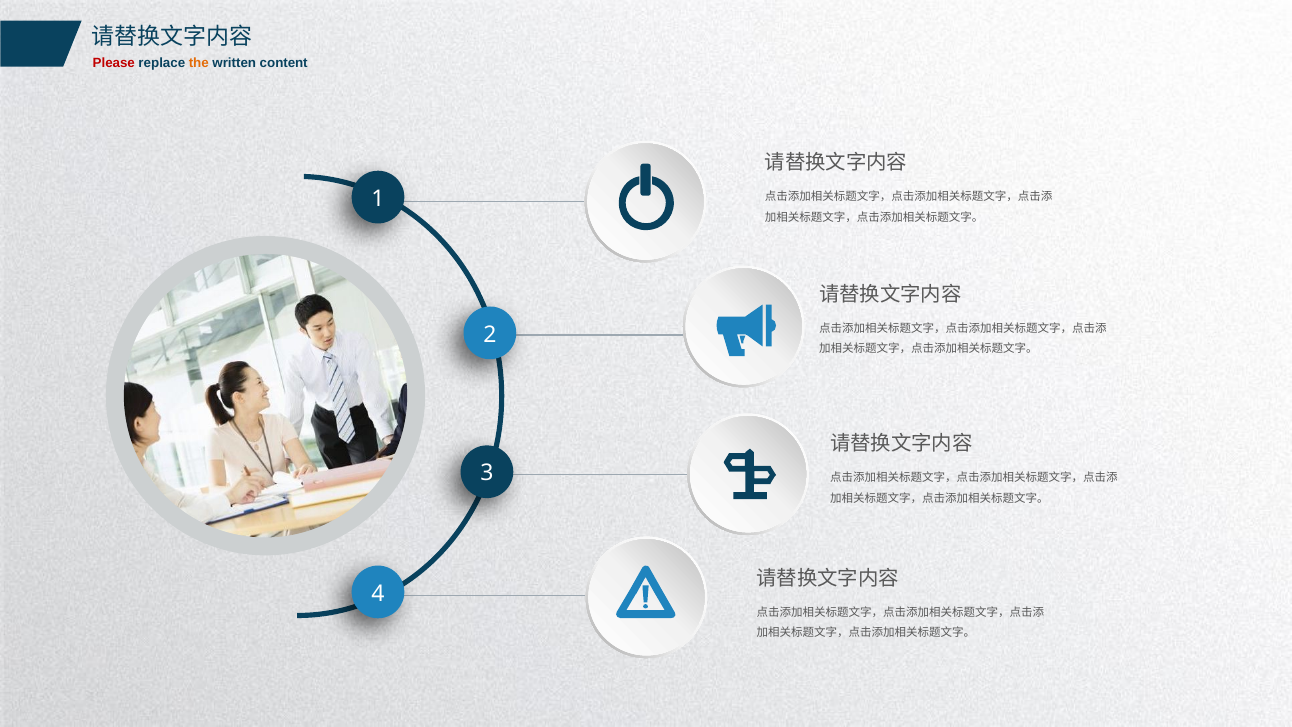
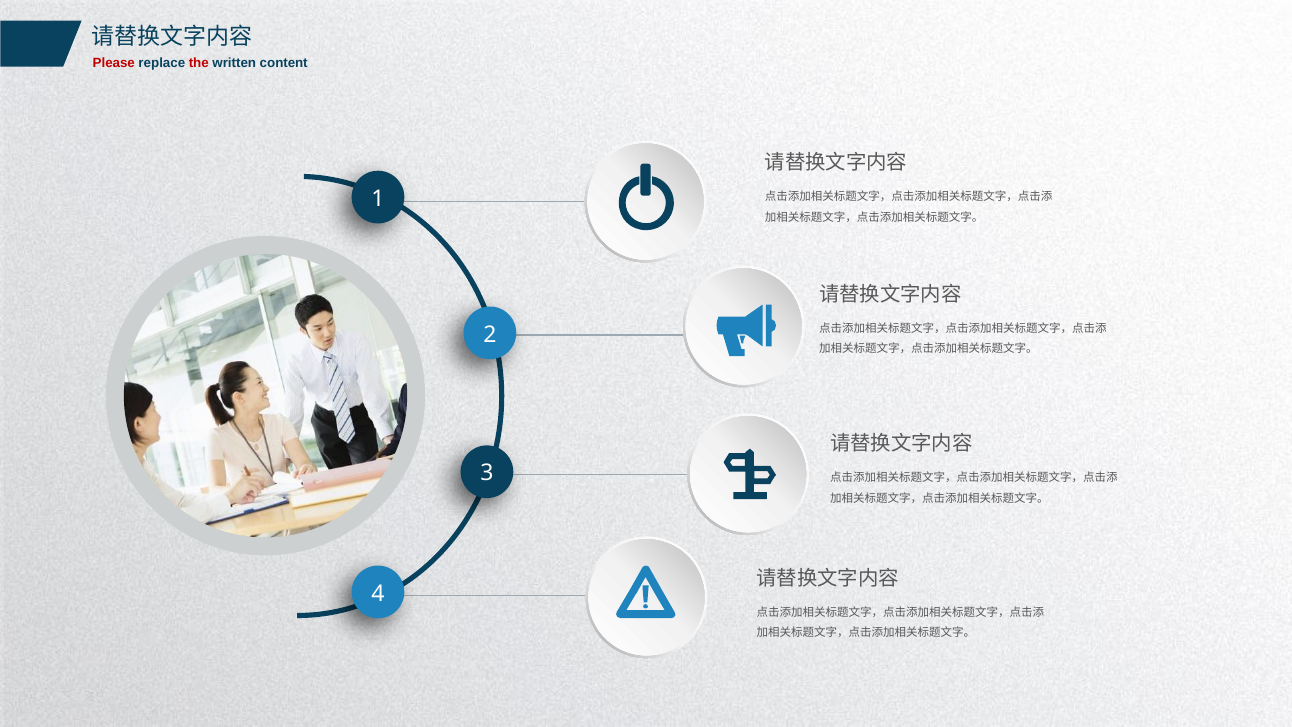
the colour: orange -> red
